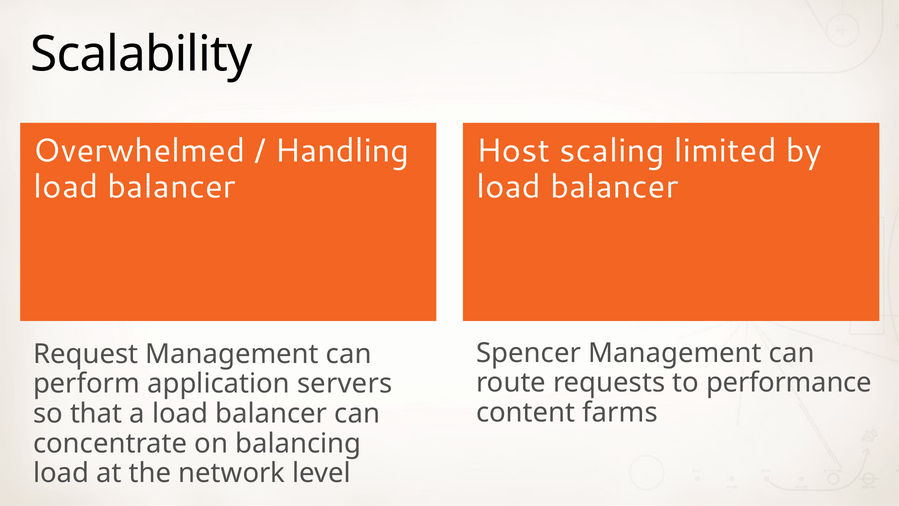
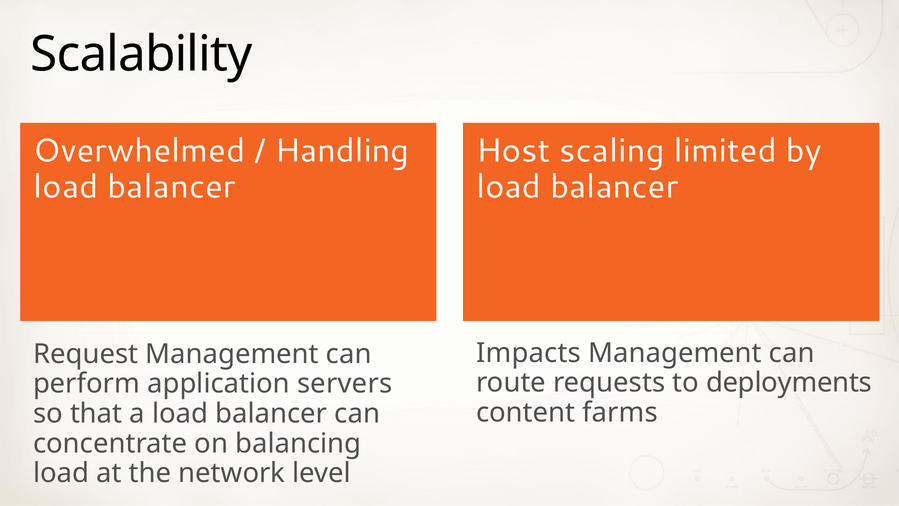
Spencer: Spencer -> Impacts
performance: performance -> deployments
